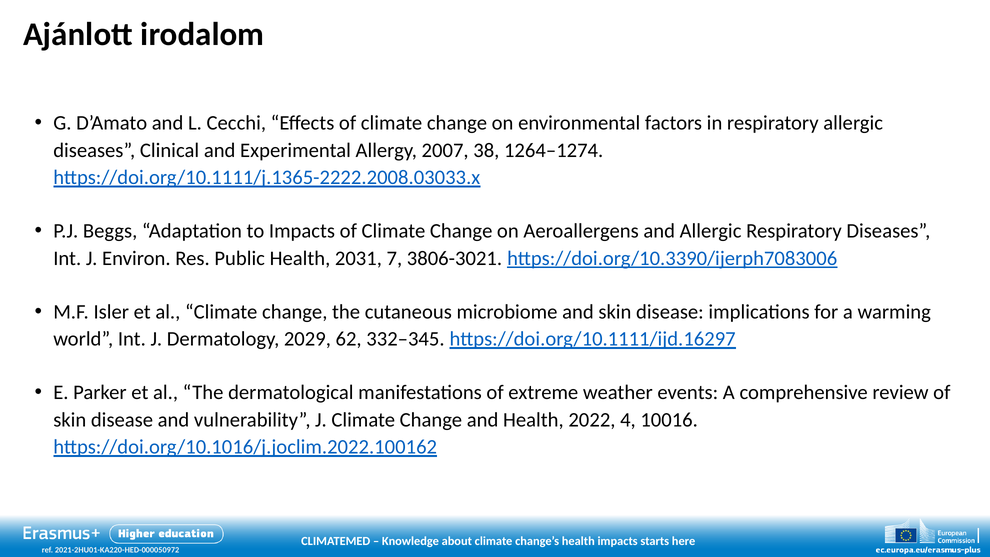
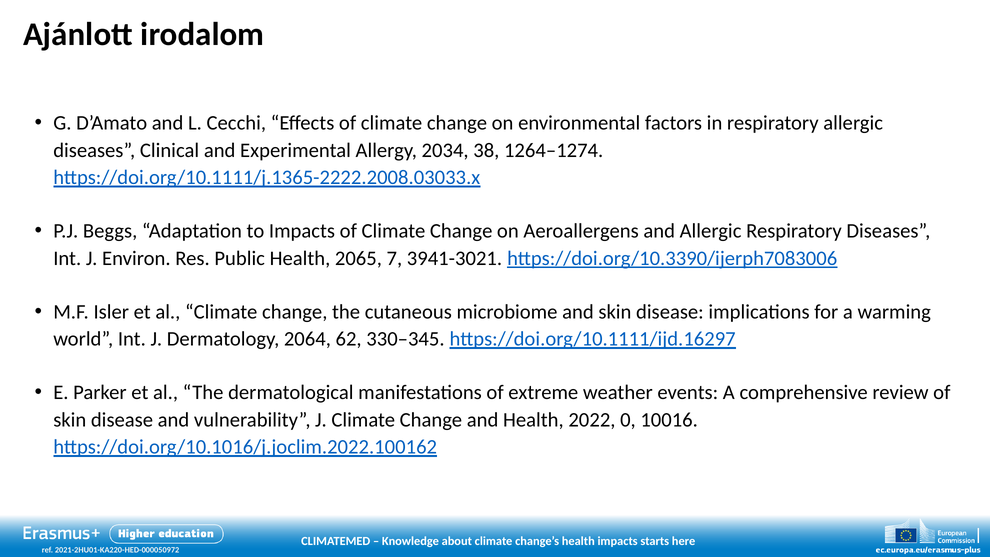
2007: 2007 -> 2034
2031: 2031 -> 2065
3806-3021: 3806-3021 -> 3941-3021
2029: 2029 -> 2064
332–345: 332–345 -> 330–345
4: 4 -> 0
